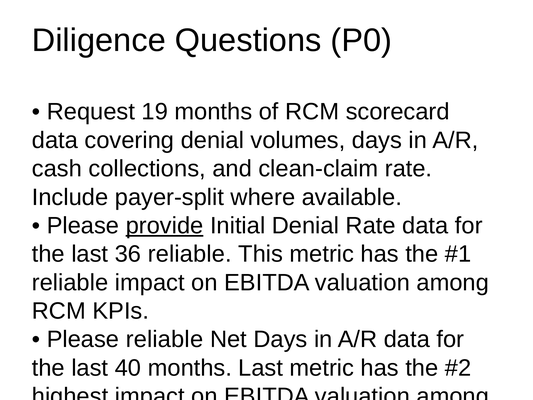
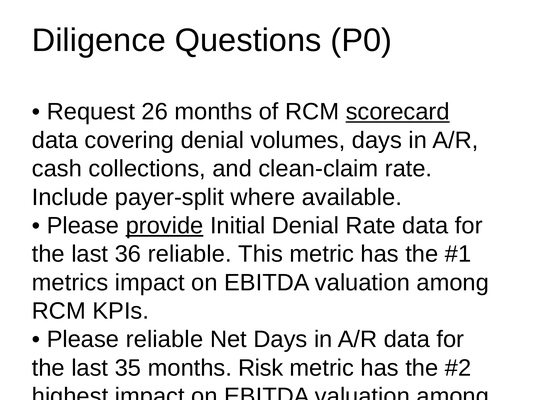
19: 19 -> 26
scorecard underline: none -> present
reliable at (70, 282): reliable -> metrics
40: 40 -> 35
months Last: Last -> Risk
